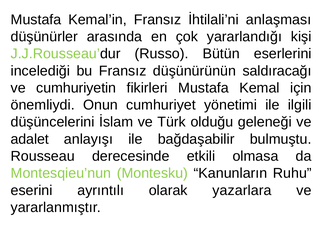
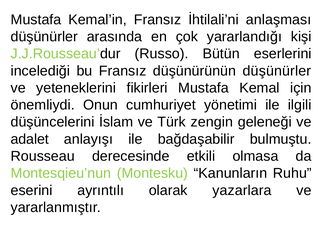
düşünürünün saldıracağı: saldıracağı -> düşünürler
cumhuriyetin: cumhuriyetin -> yeteneklerini
olduğu: olduğu -> zengin
